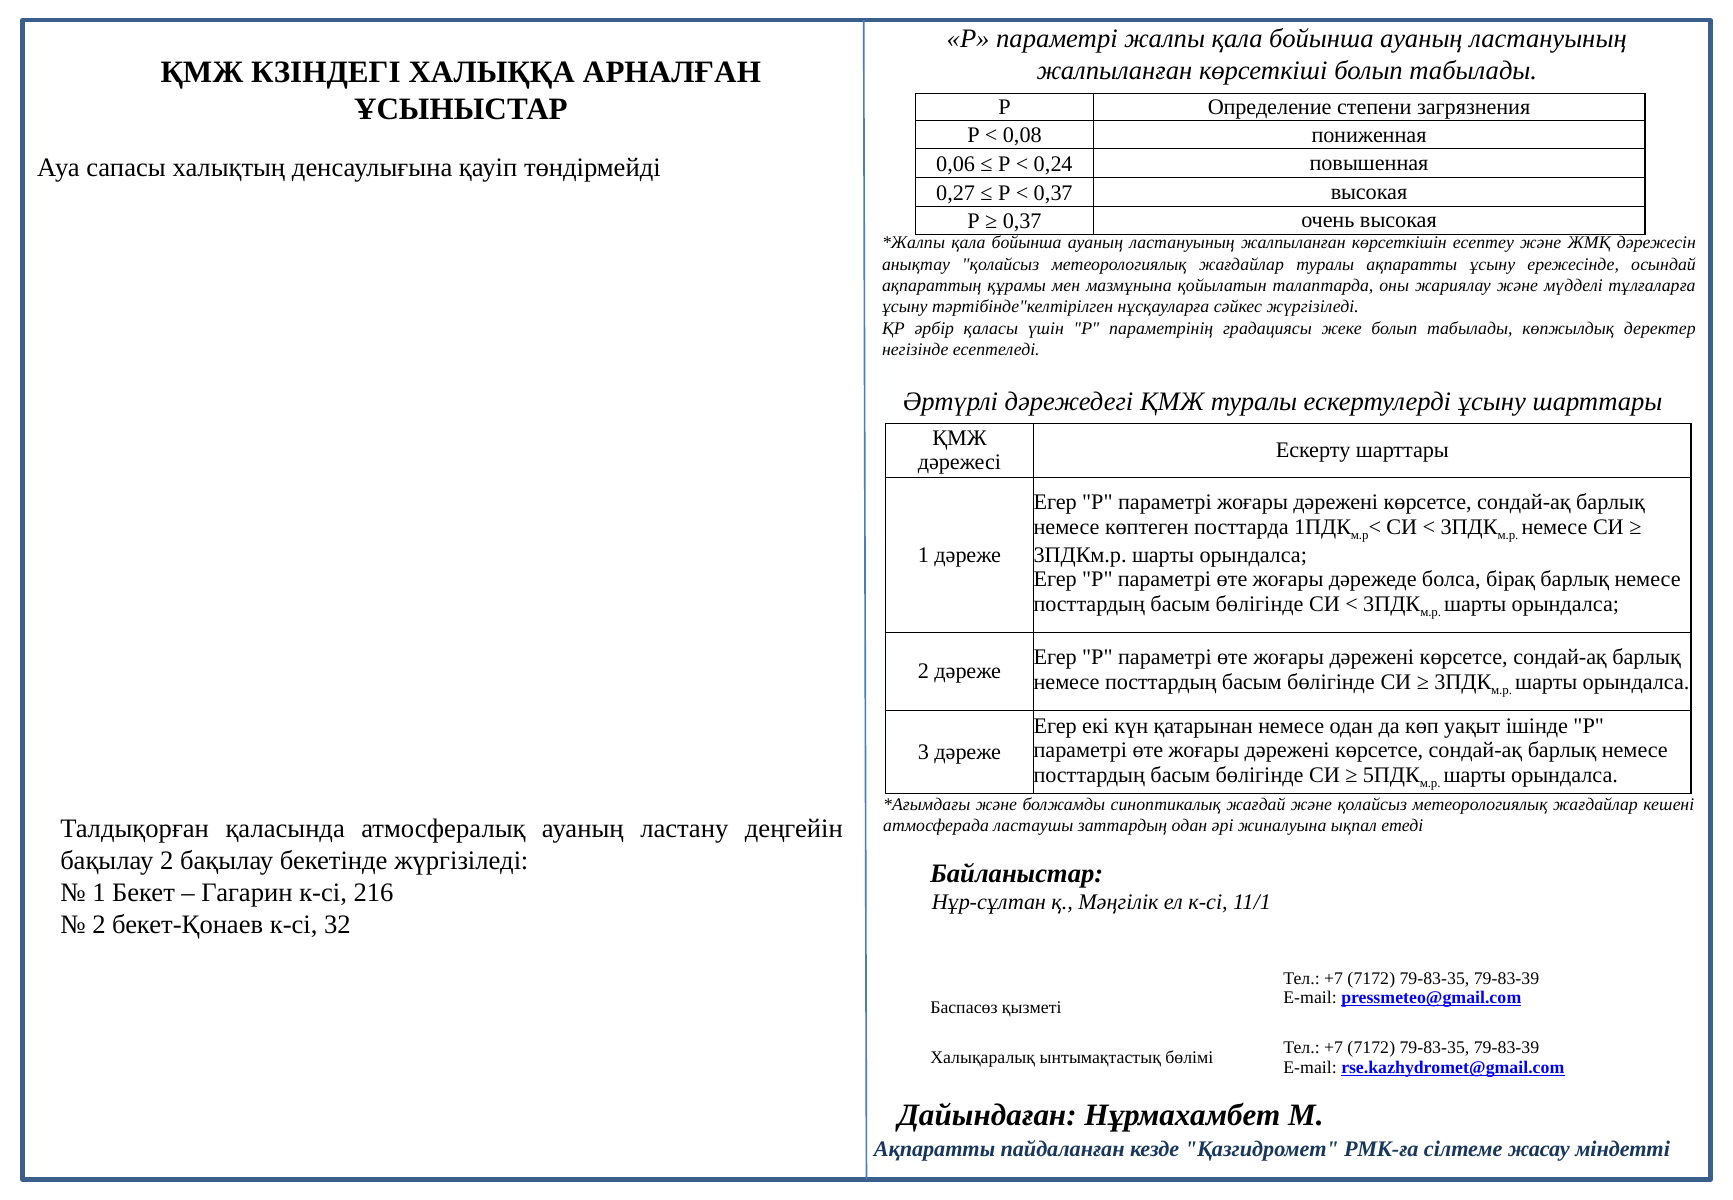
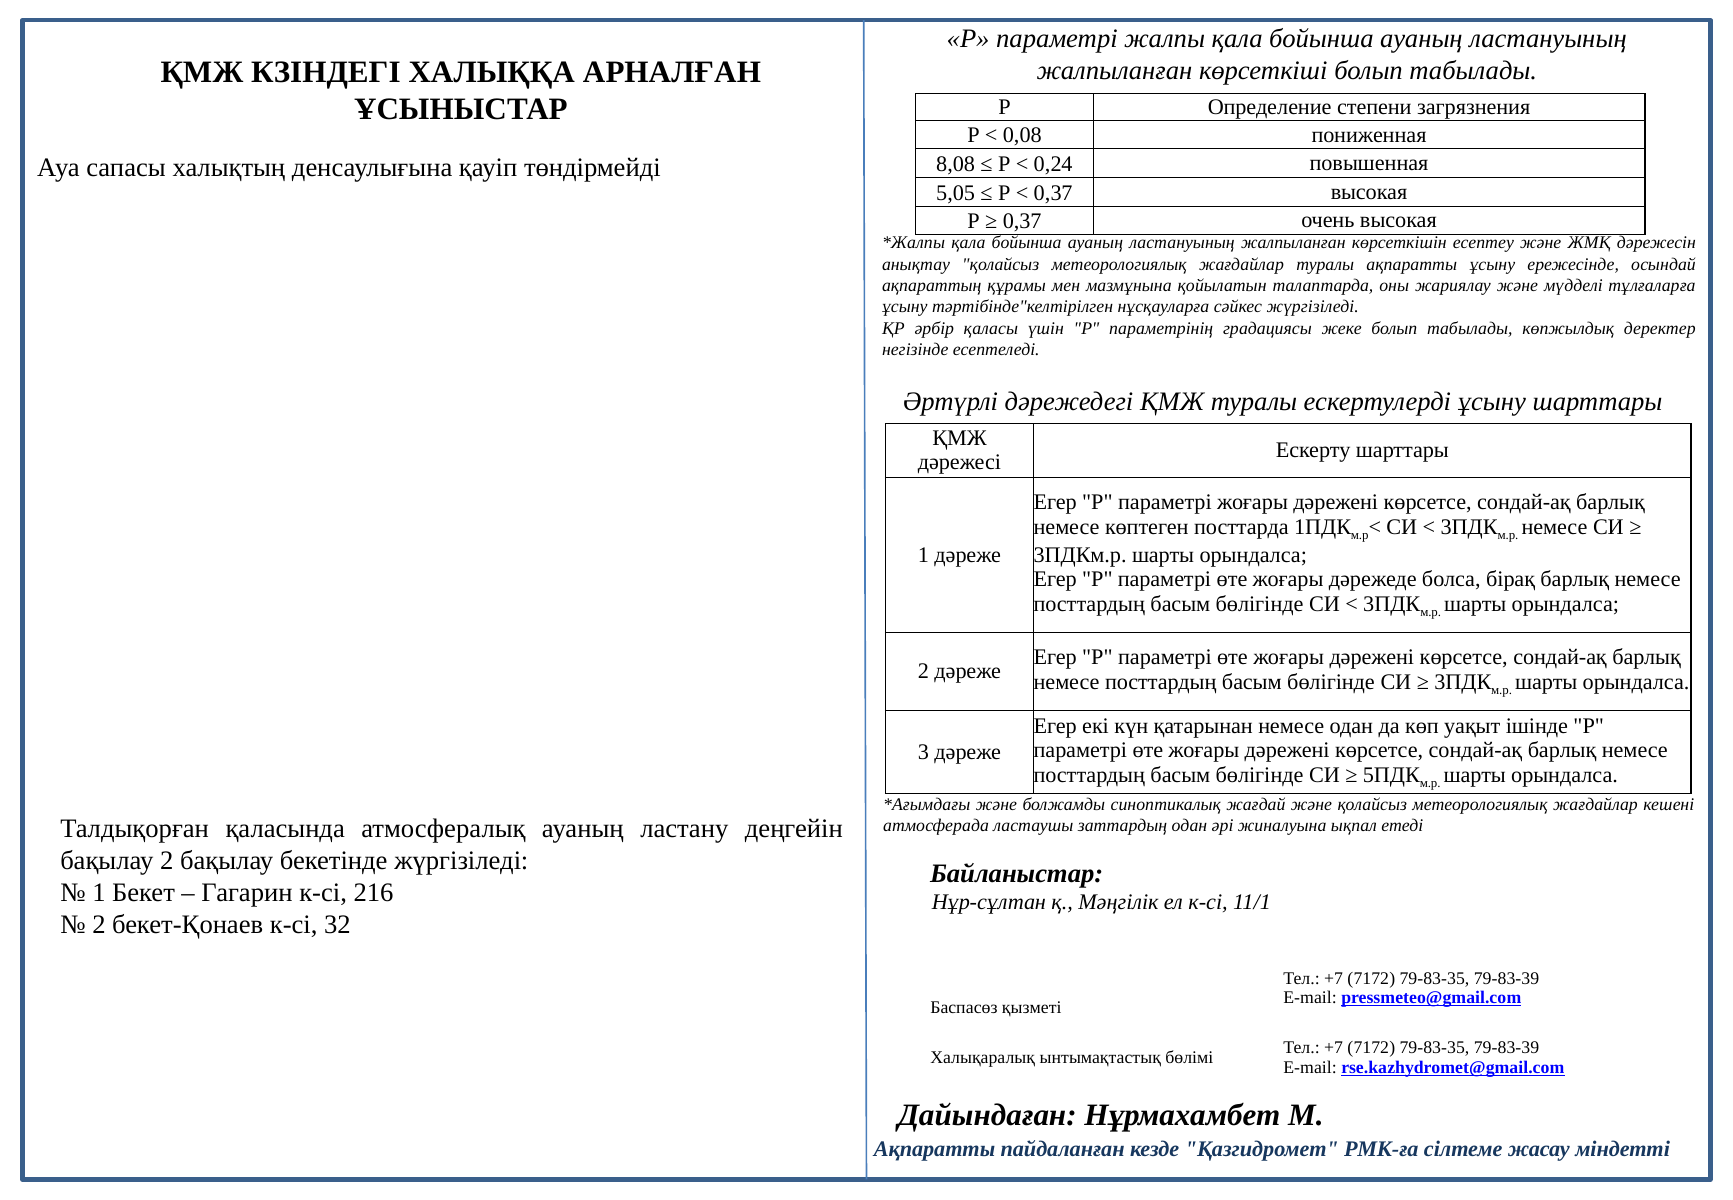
0,06: 0,06 -> 8,08
0,27: 0,27 -> 5,05
